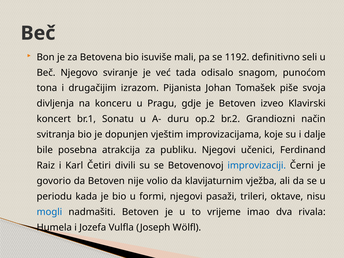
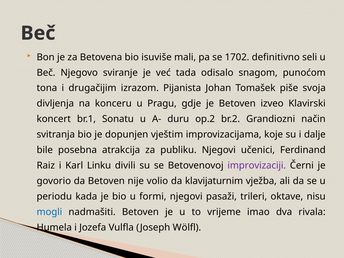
1192: 1192 -> 1702
Četiri: Četiri -> Linku
improvizaciji colour: blue -> purple
